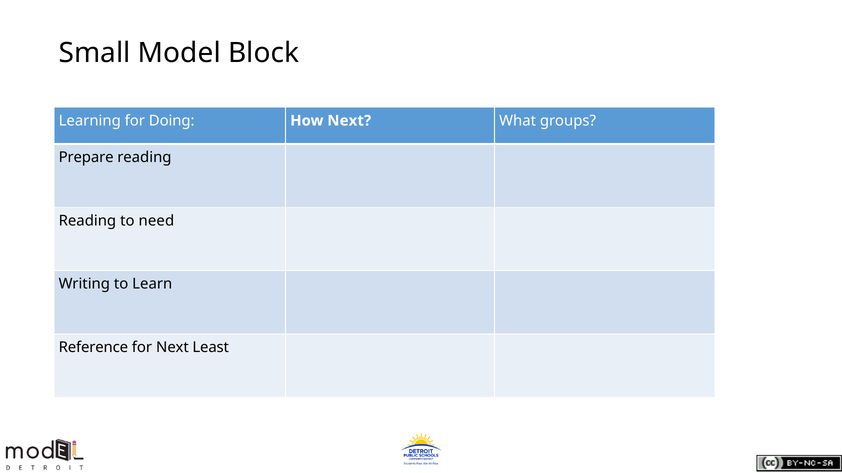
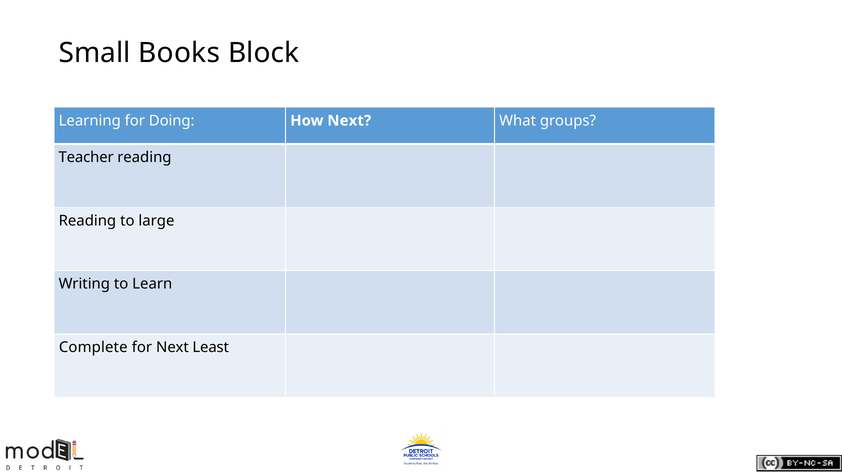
Model: Model -> Books
Prepare: Prepare -> Teacher
need: need -> large
Reference: Reference -> Complete
